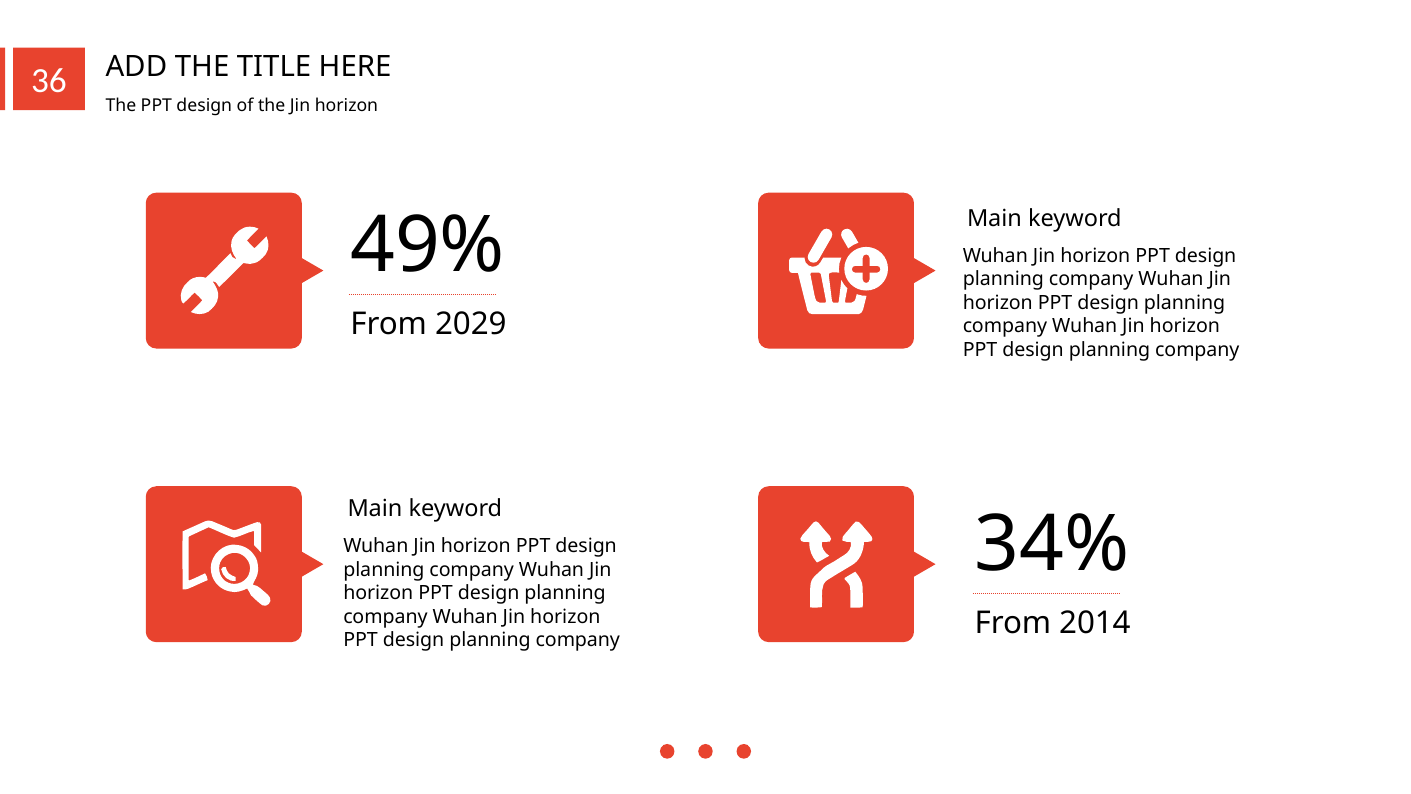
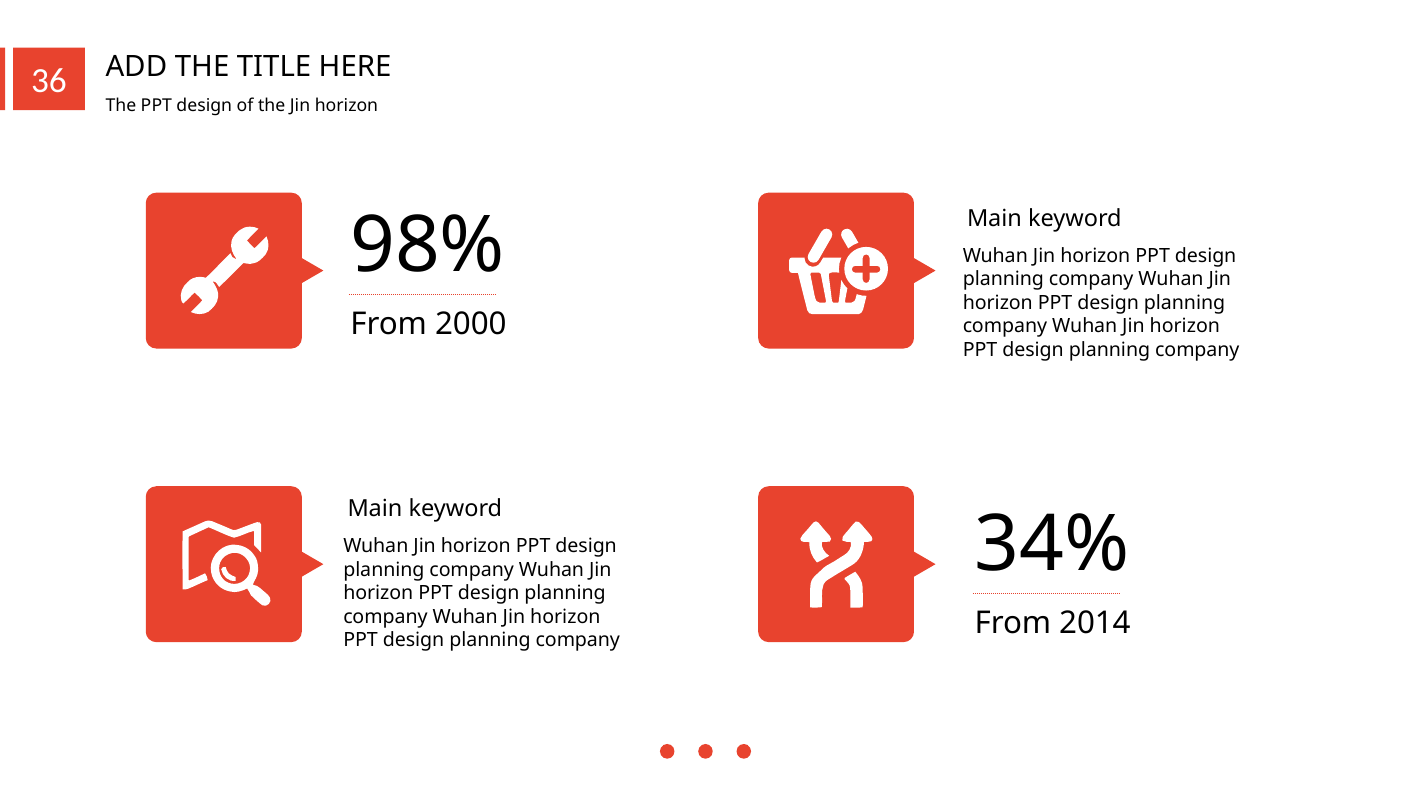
49%: 49% -> 98%
2029: 2029 -> 2000
